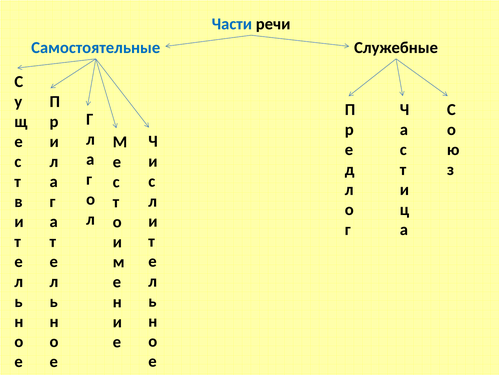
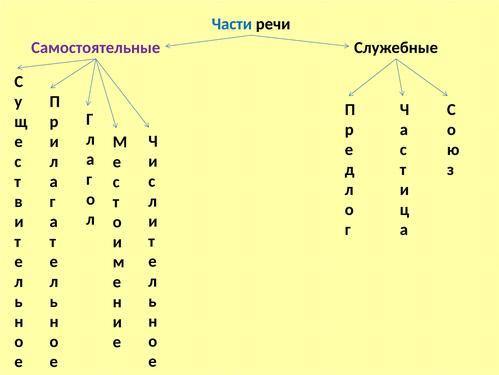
Самостоятельные colour: blue -> purple
